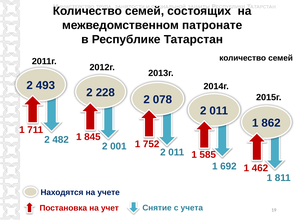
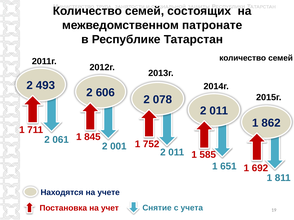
228: 228 -> 606
482: 482 -> 061
692: 692 -> 651
462: 462 -> 692
